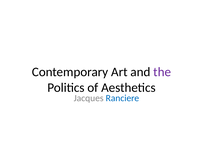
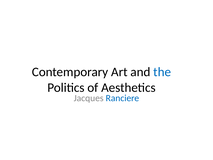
the colour: purple -> blue
